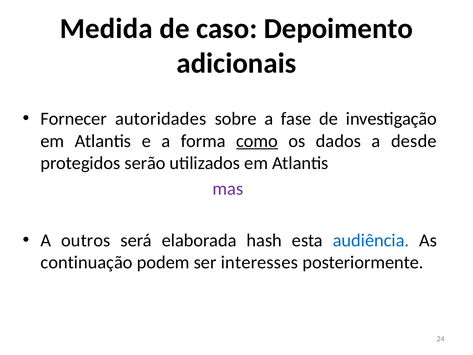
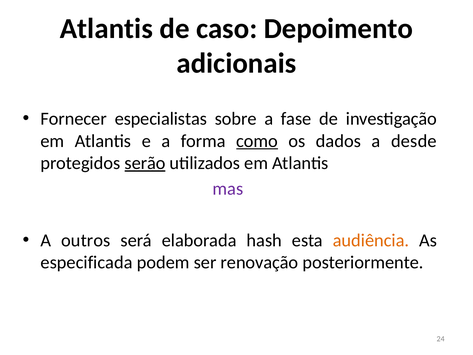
Medida at (106, 28): Medida -> Atlantis
autoridades: autoridades -> especialistas
serão underline: none -> present
audiência colour: blue -> orange
continuação: continuação -> especificada
interesses: interesses -> renovação
